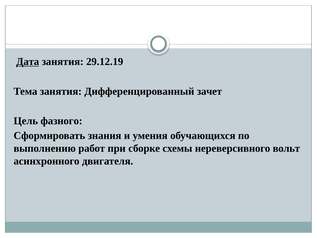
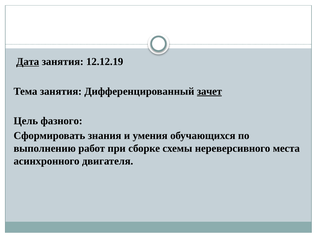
29.12.19: 29.12.19 -> 12.12.19
зачет underline: none -> present
вольт: вольт -> места
